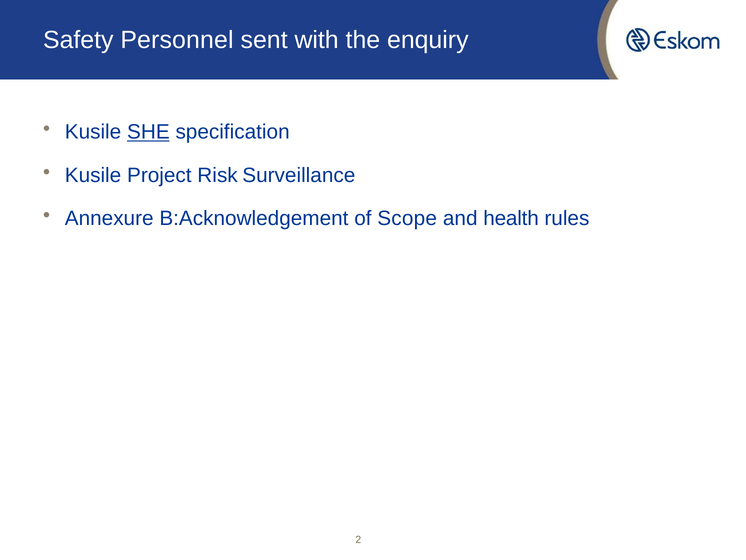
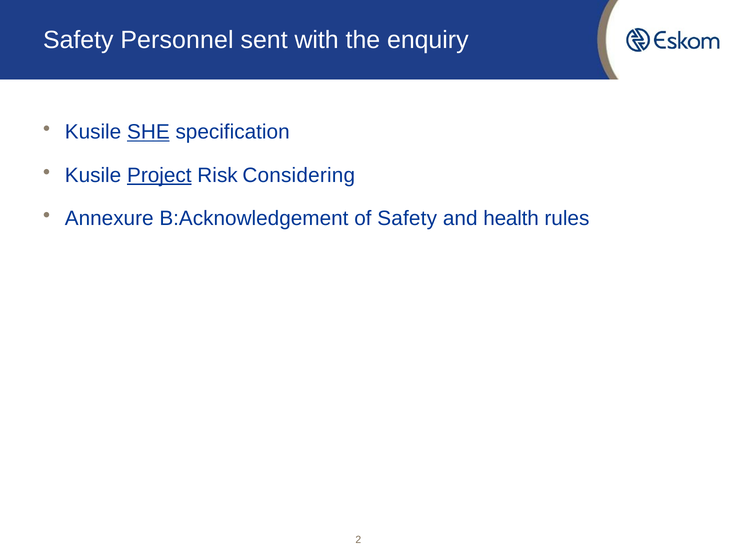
Project underline: none -> present
Surveillance: Surveillance -> Considering
of Scope: Scope -> Safety
